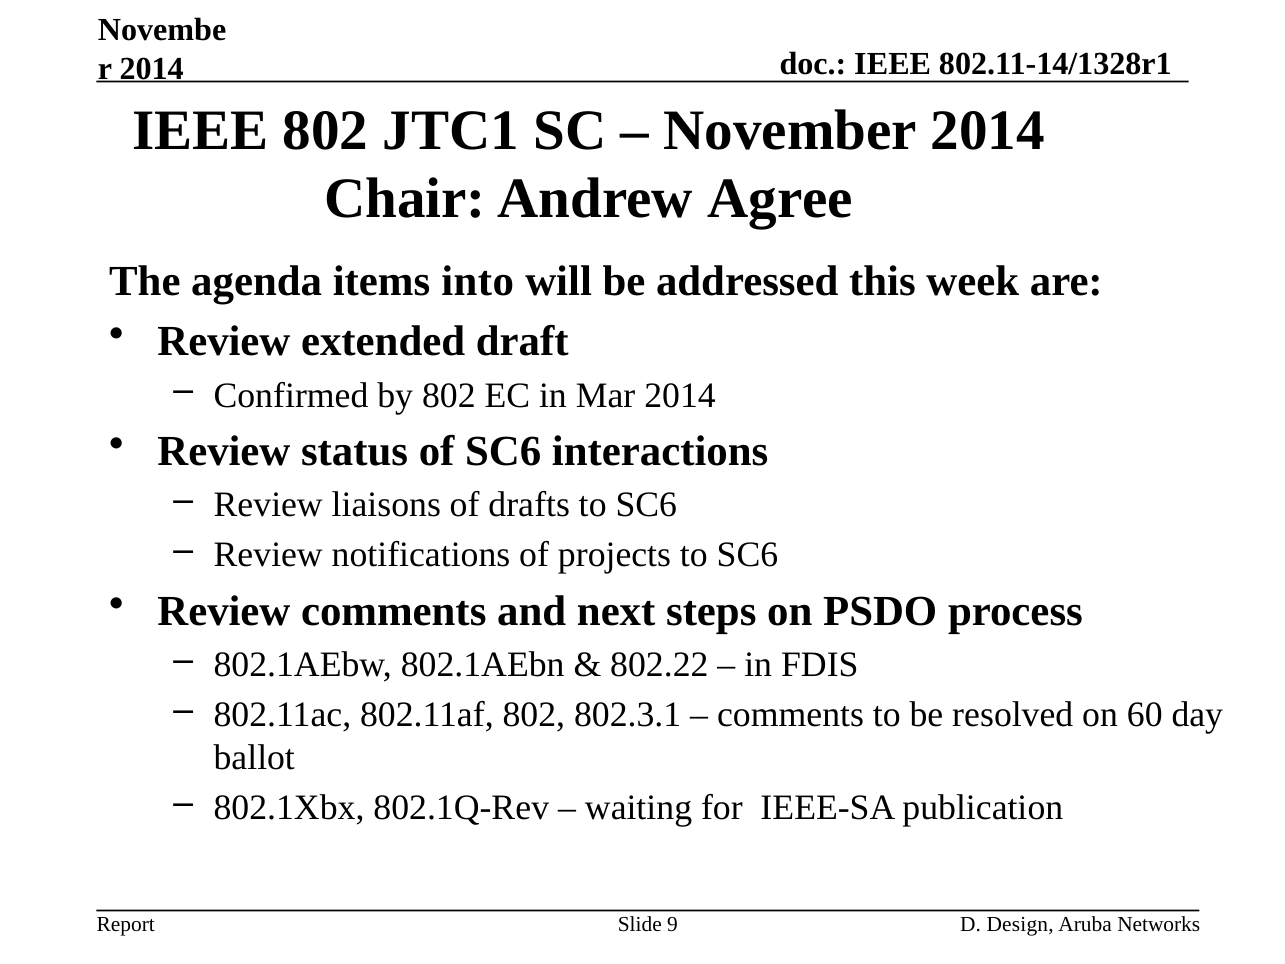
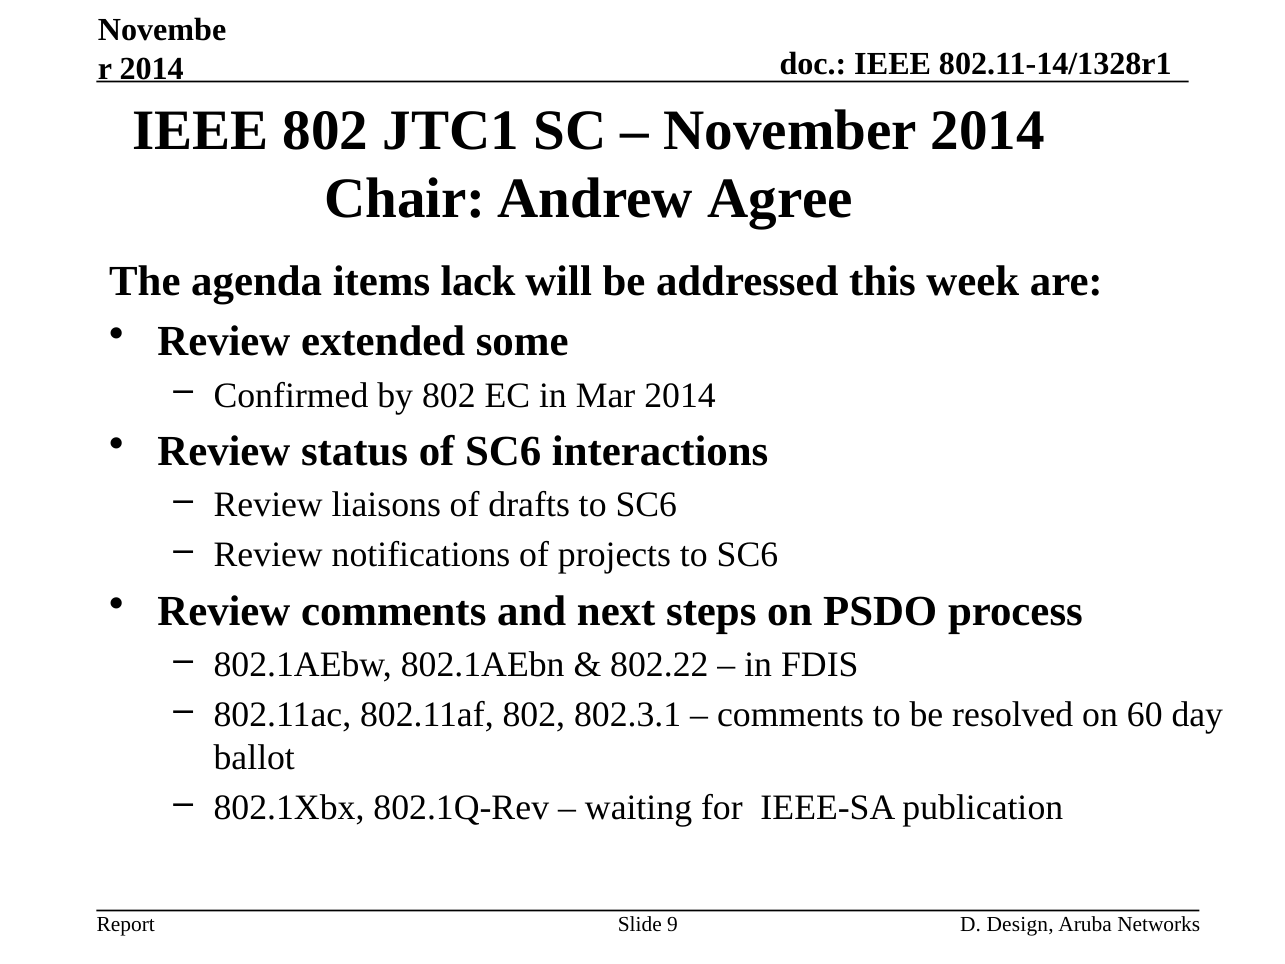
into: into -> lack
draft: draft -> some
